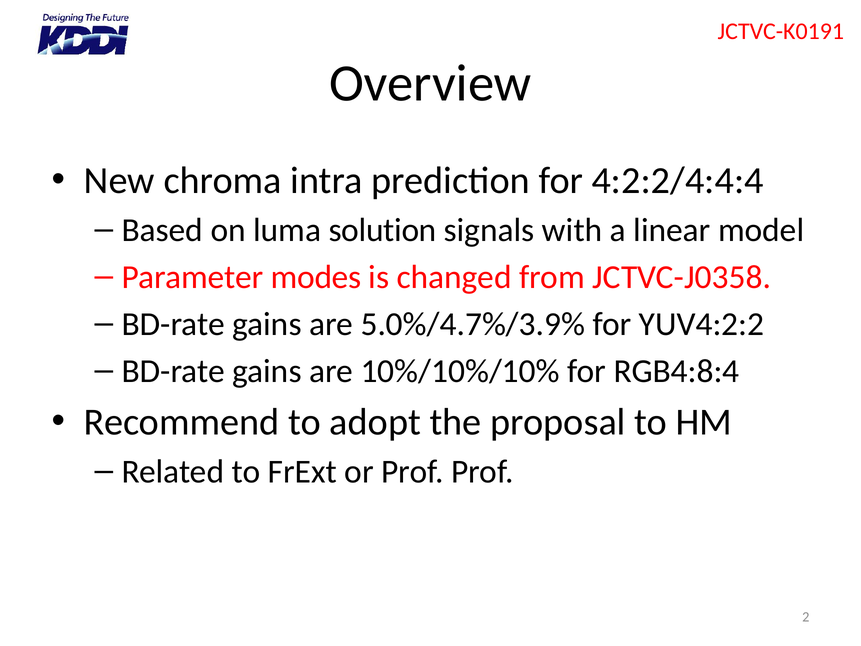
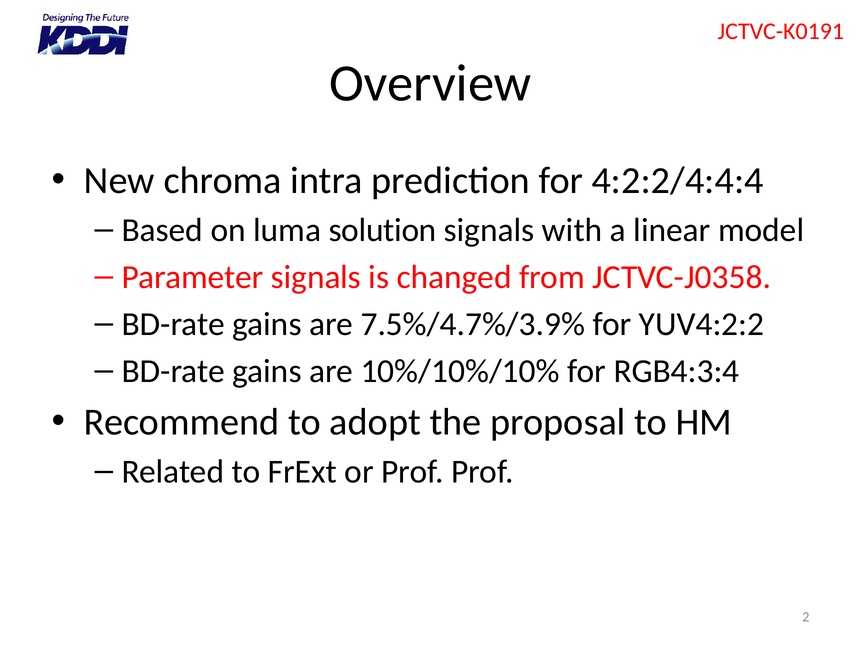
Parameter modes: modes -> signals
5.0%/4.7%/3.9%: 5.0%/4.7%/3.9% -> 7.5%/4.7%/3.9%
RGB4:8:4: RGB4:8:4 -> RGB4:3:4
